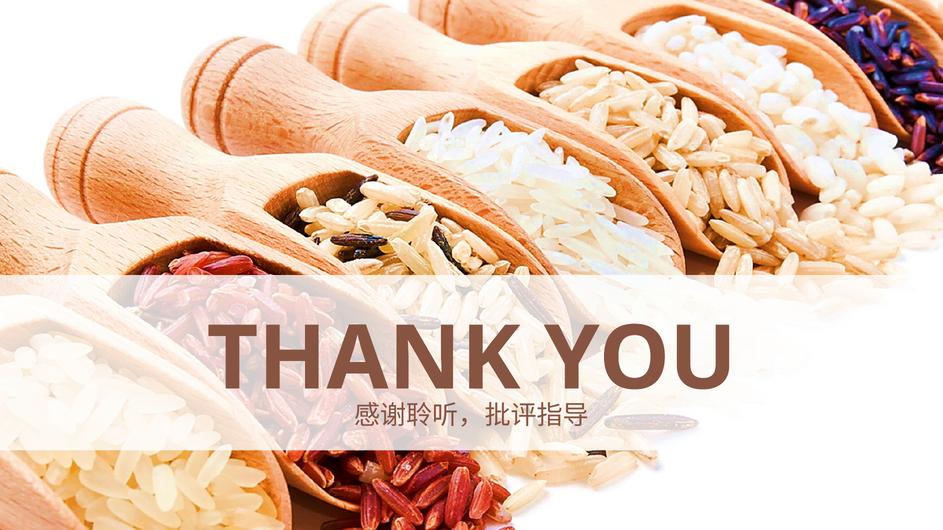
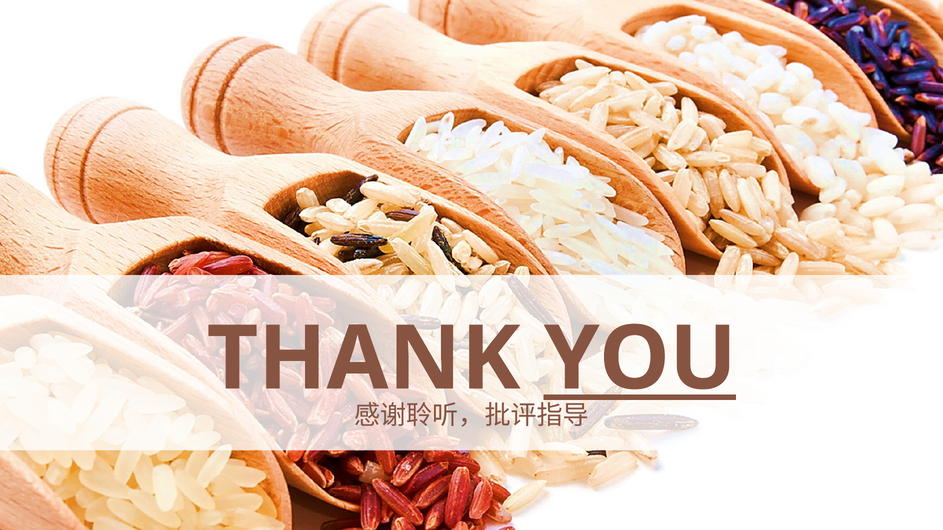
YOU underline: none -> present
